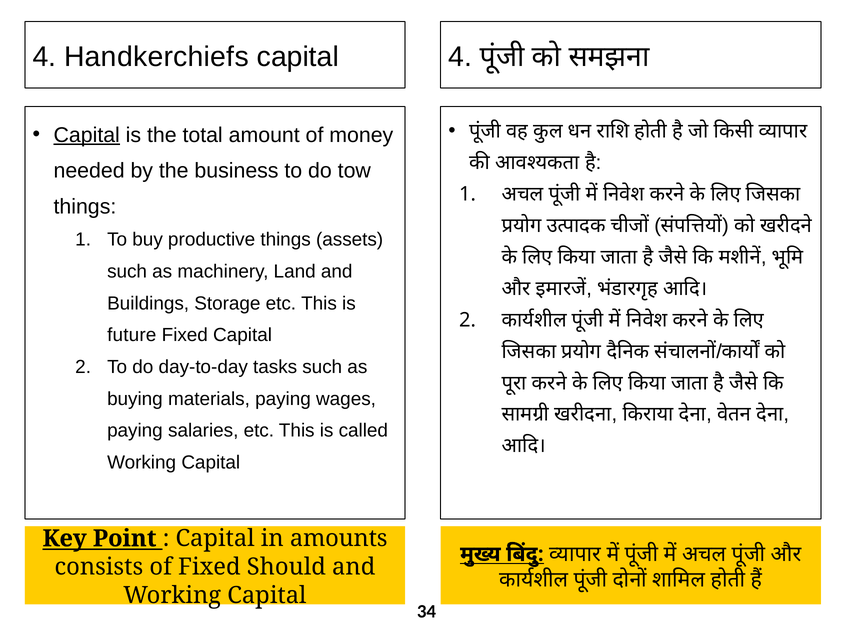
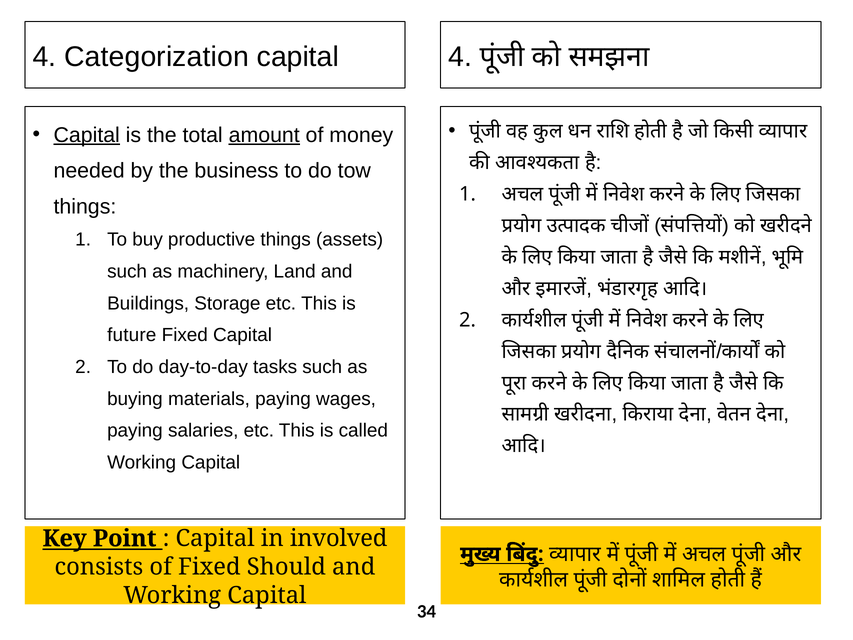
Handkerchiefs: Handkerchiefs -> Categorization
amount underline: none -> present
amounts: amounts -> involved
